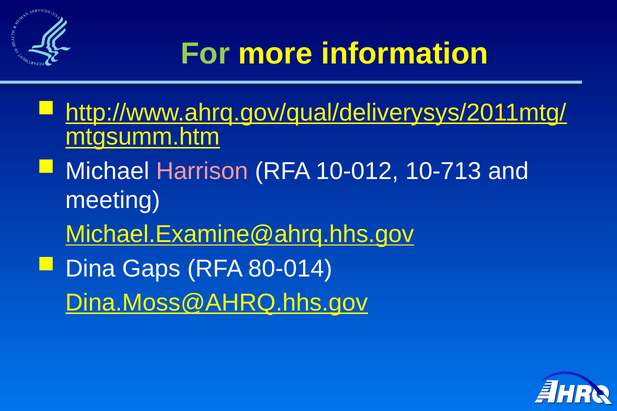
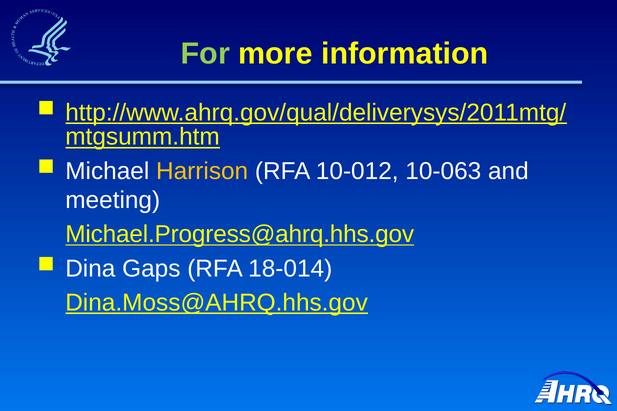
Harrison colour: pink -> yellow
10-713: 10-713 -> 10-063
Michael.Examine@ahrq.hhs.gov: Michael.Examine@ahrq.hhs.gov -> Michael.Progress@ahrq.hhs.gov
80-014: 80-014 -> 18-014
